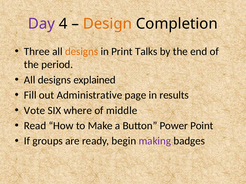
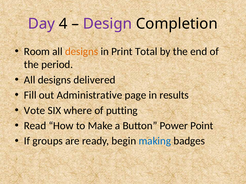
Design colour: orange -> purple
Three: Three -> Room
Talks: Talks -> Total
explained: explained -> delivered
middle: middle -> putting
making colour: purple -> blue
